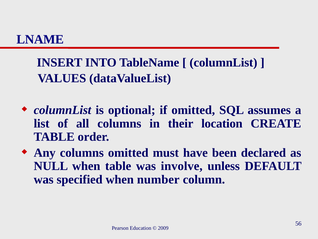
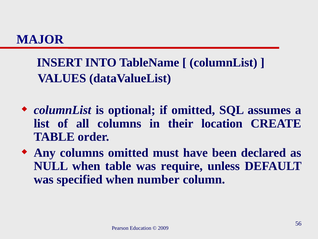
LNAME: LNAME -> MAJOR
involve: involve -> require
